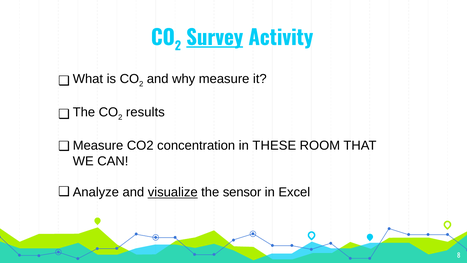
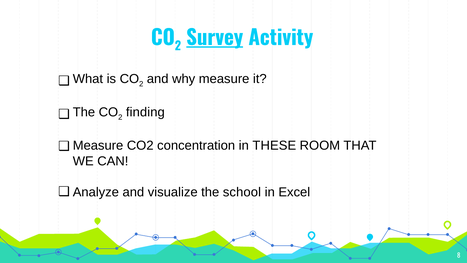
results: results -> finding
visualize underline: present -> none
sensor: sensor -> school
